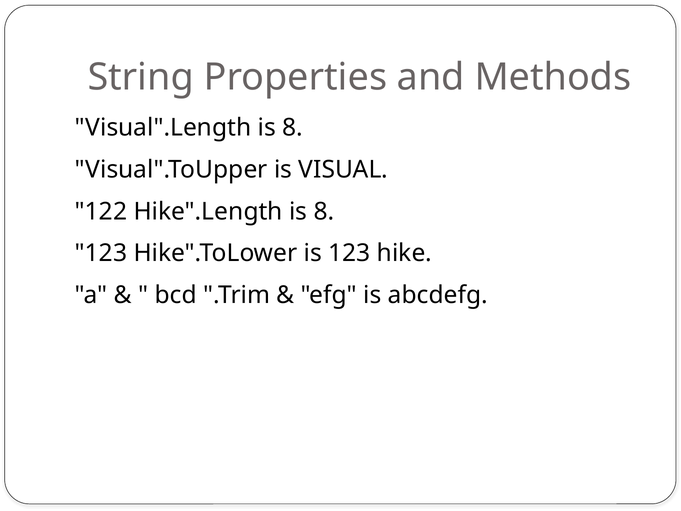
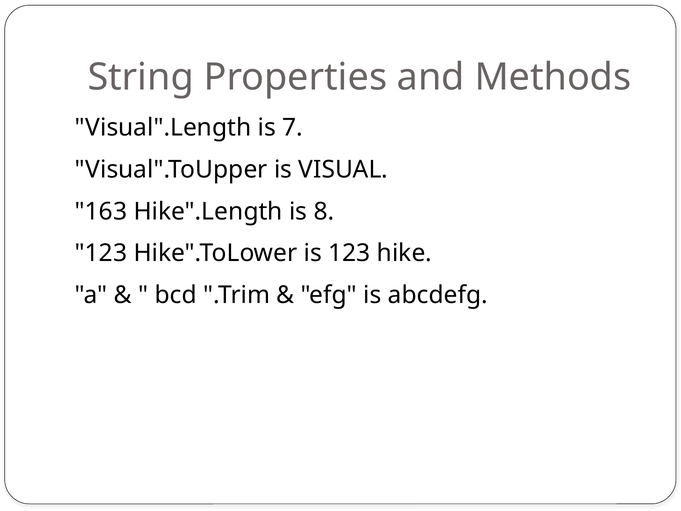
Visual".Length is 8: 8 -> 7
122: 122 -> 163
